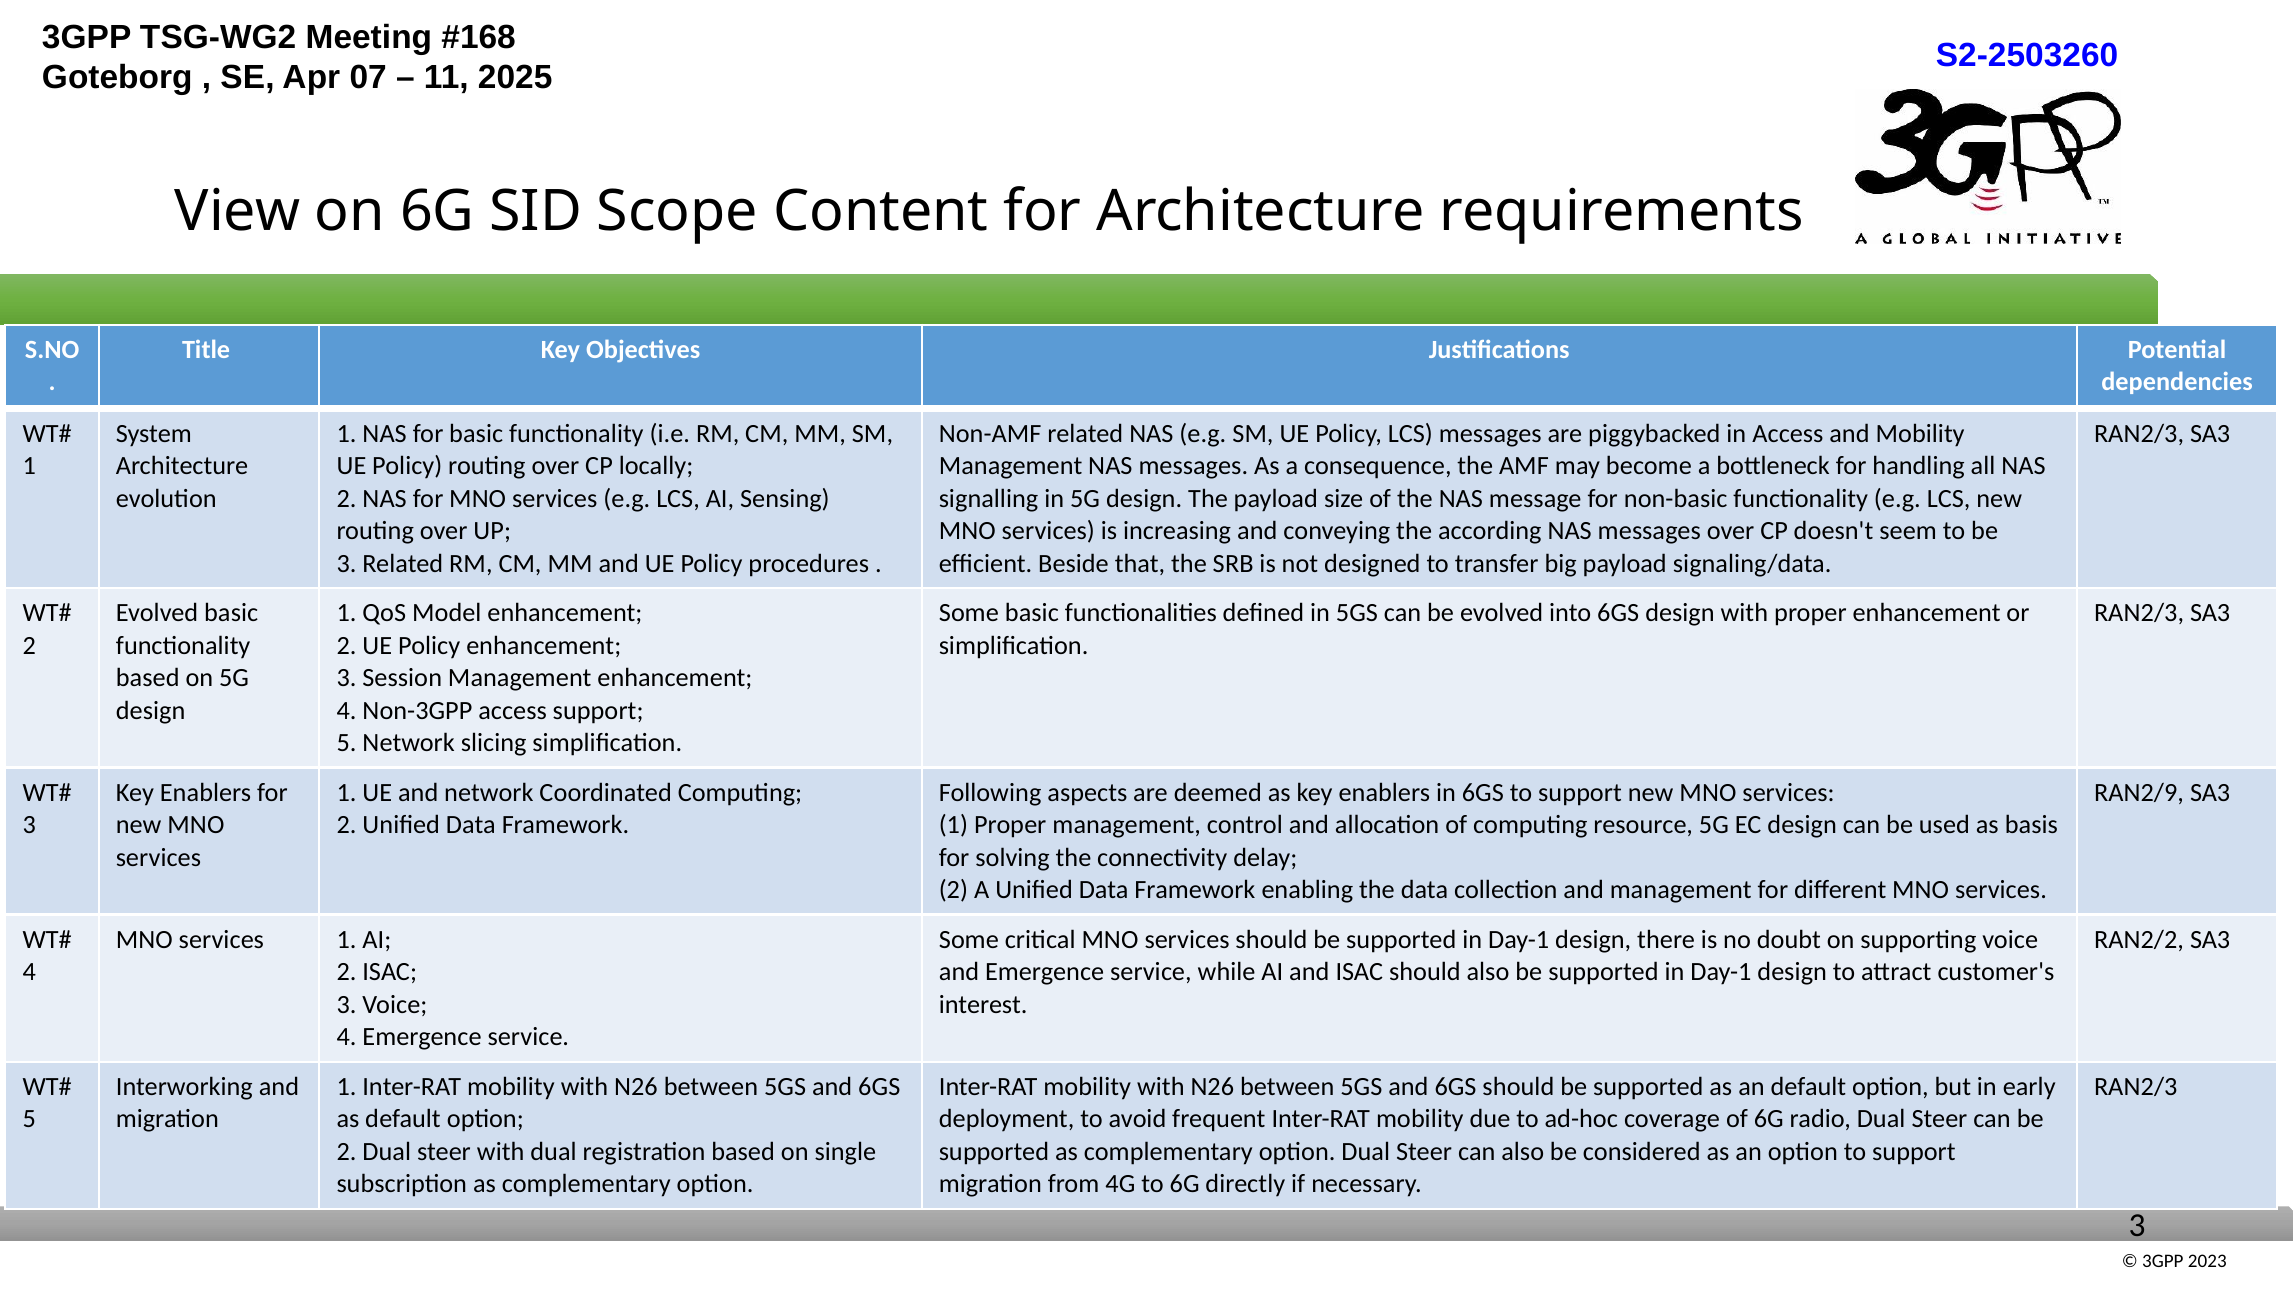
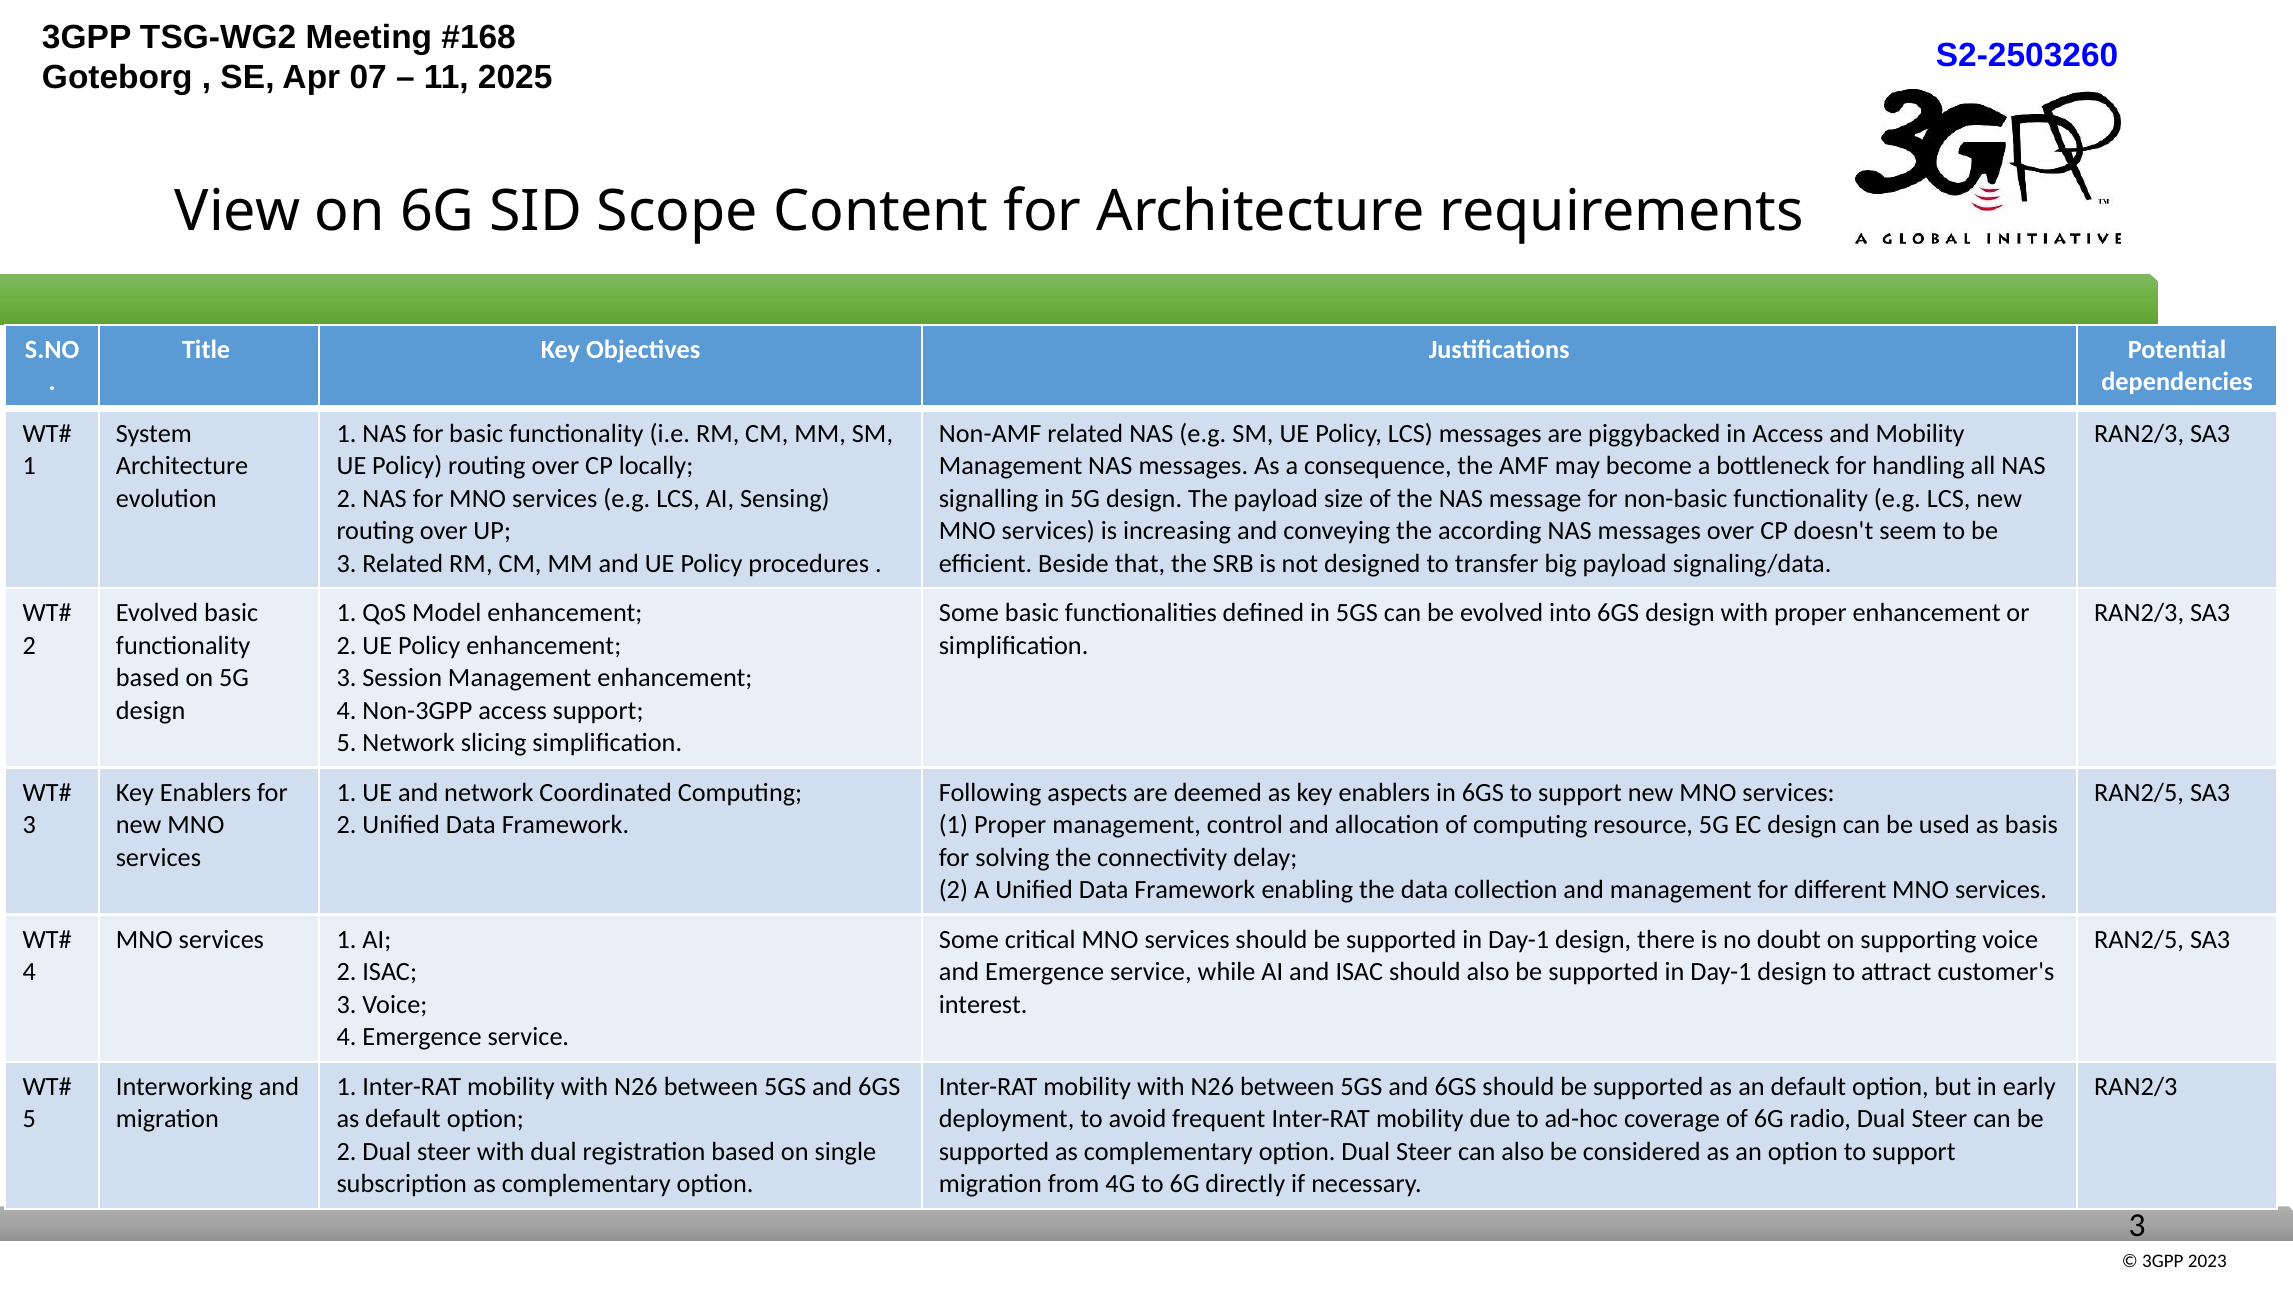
RAN2/9 at (2139, 793): RAN2/9 -> RAN2/5
RAN2/2 at (2139, 940): RAN2/2 -> RAN2/5
